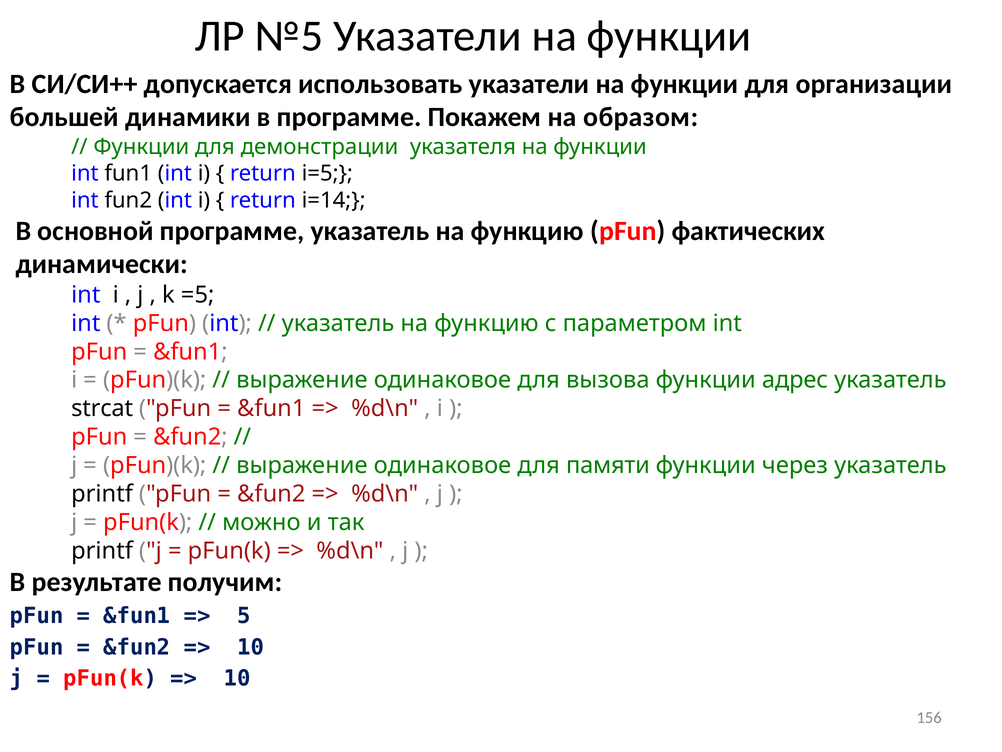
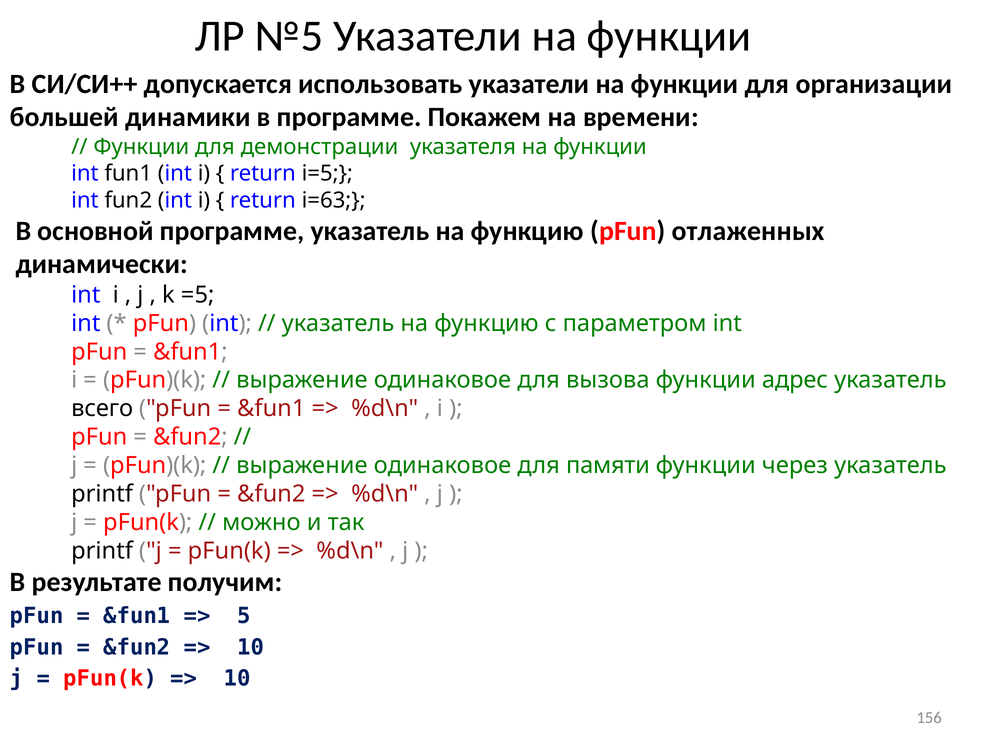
образом: образом -> времени
i=14: i=14 -> i=63
фактических: фактических -> отлаженных
strcat: strcat -> всего
